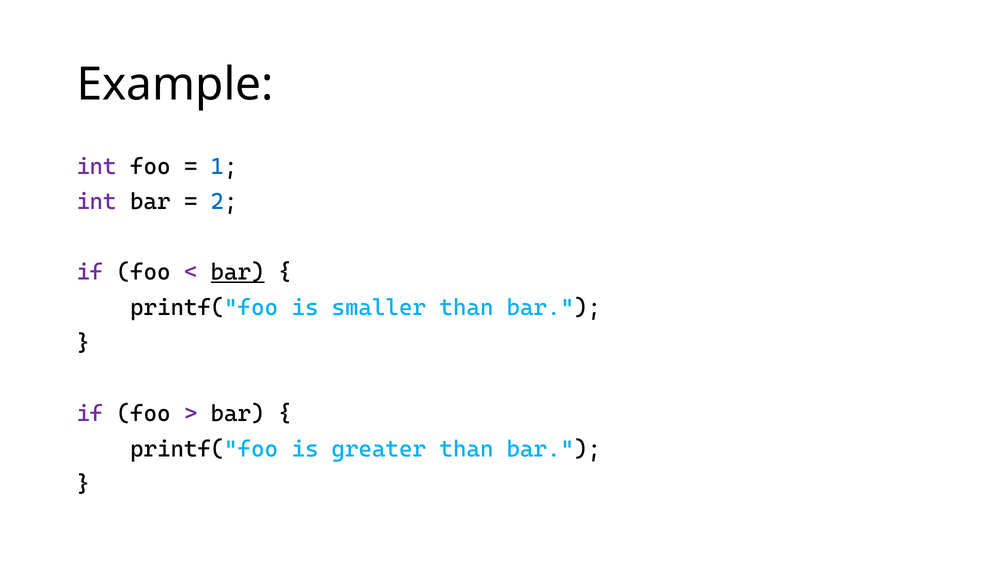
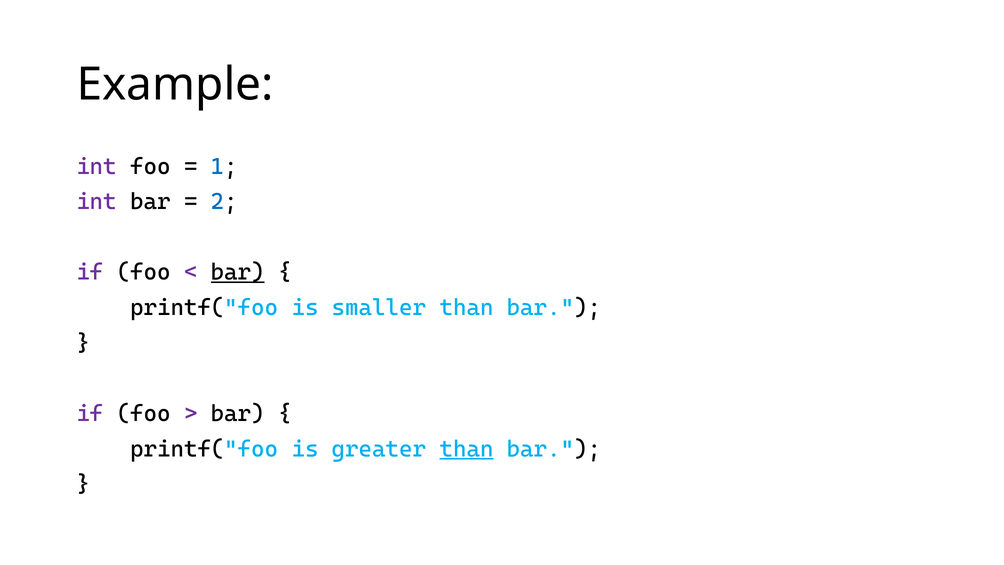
than at (467, 449) underline: none -> present
